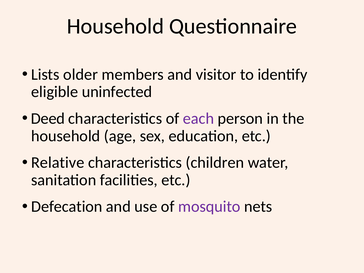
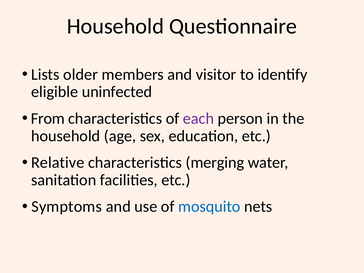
Deed: Deed -> From
children: children -> merging
Defecation: Defecation -> Symptoms
mosquito colour: purple -> blue
